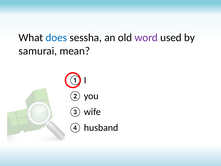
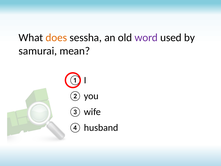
does colour: blue -> orange
